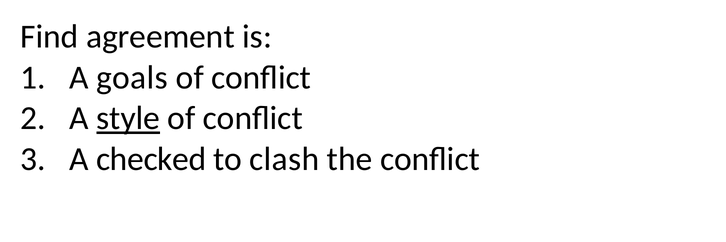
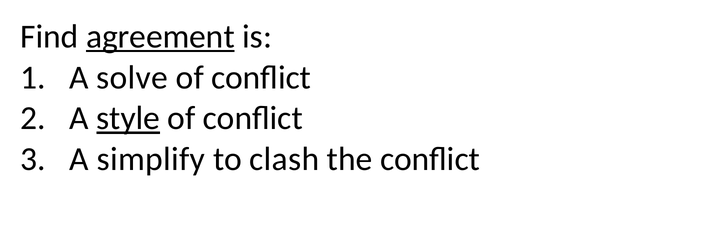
agreement underline: none -> present
goals: goals -> solve
checked: checked -> simplify
